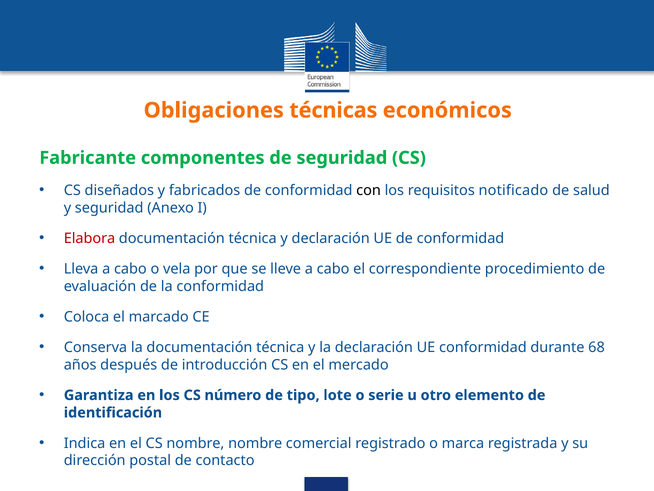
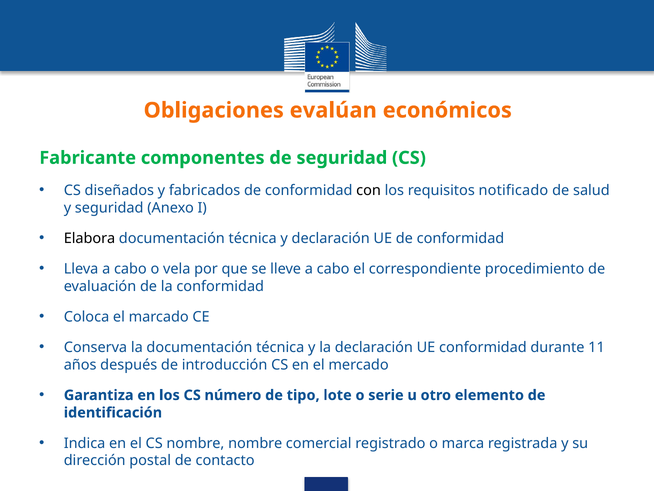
técnicas: técnicas -> evalúan
Elabora colour: red -> black
68: 68 -> 11
